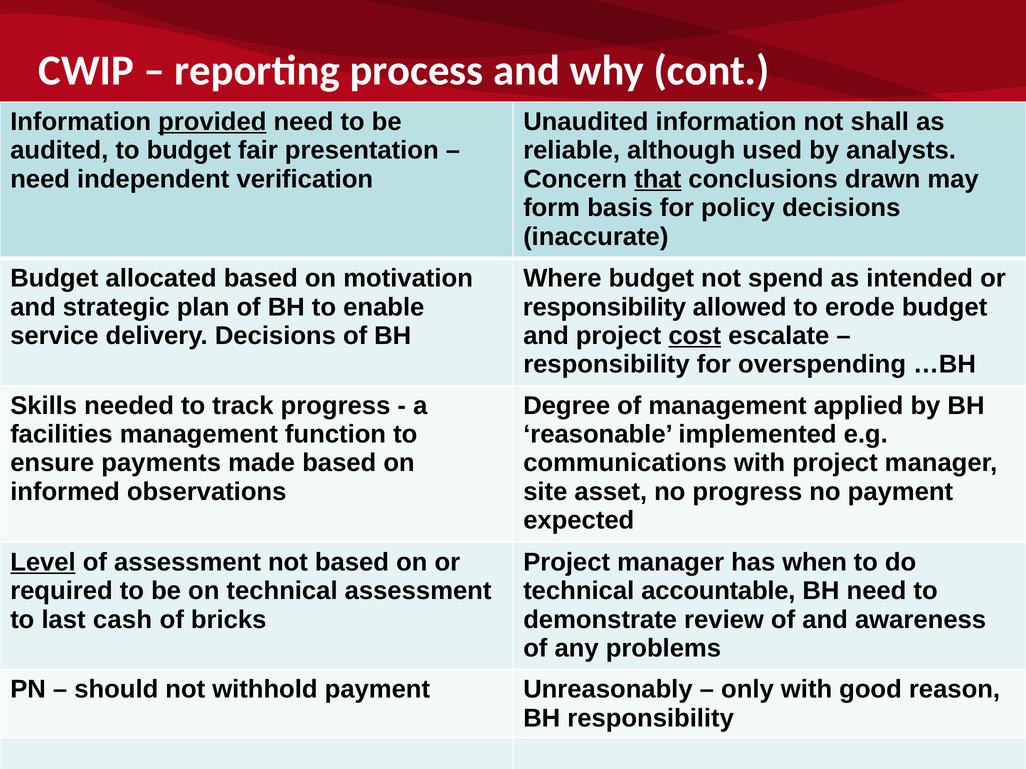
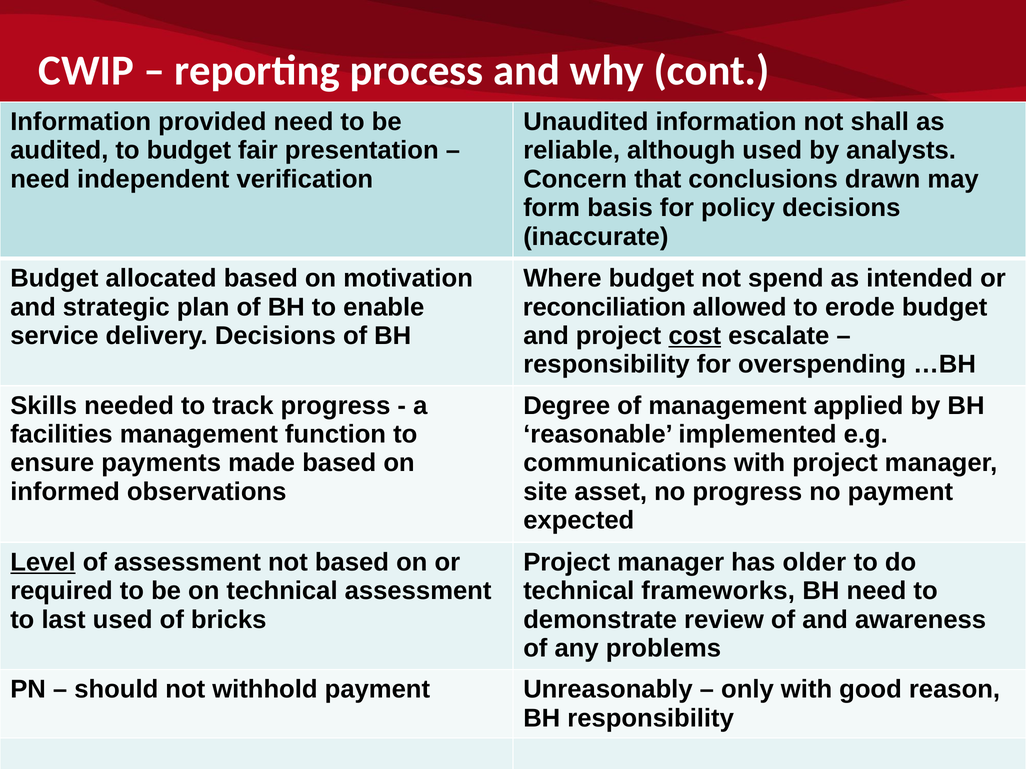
provided underline: present -> none
that underline: present -> none
responsibility at (604, 307): responsibility -> reconciliation
when: when -> older
accountable: accountable -> frameworks
last cash: cash -> used
